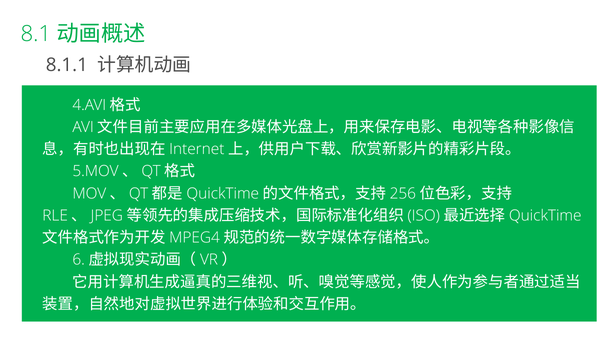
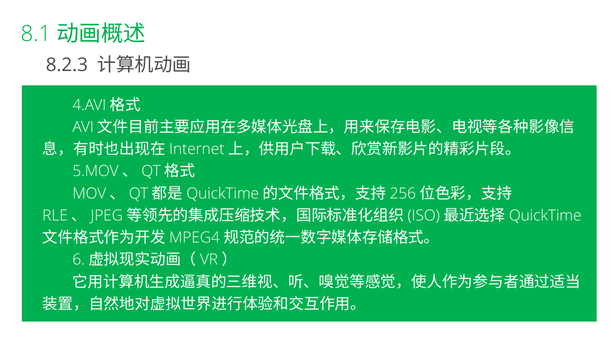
8.1.1: 8.1.1 -> 8.2.3
